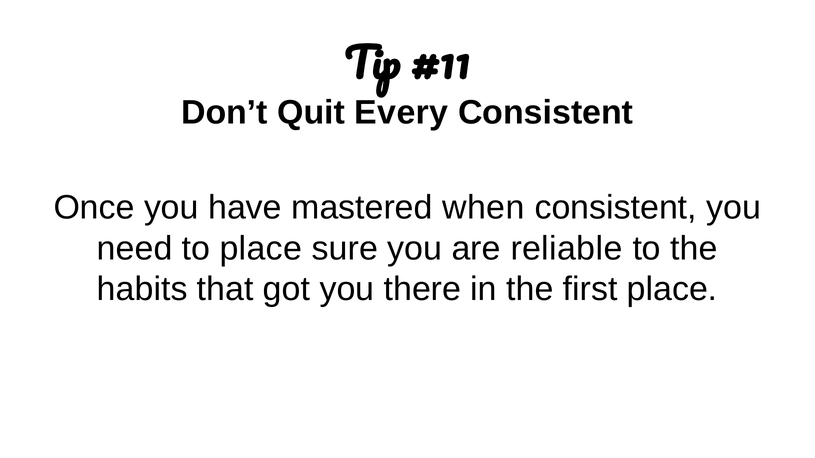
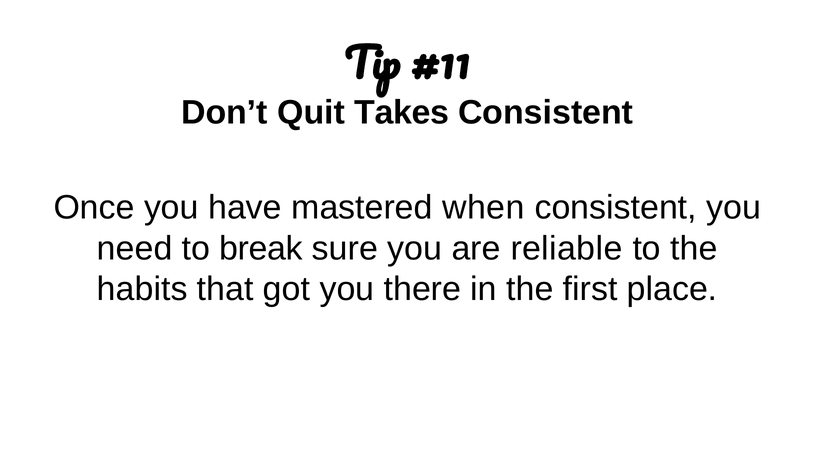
Every: Every -> Takes
to place: place -> break
